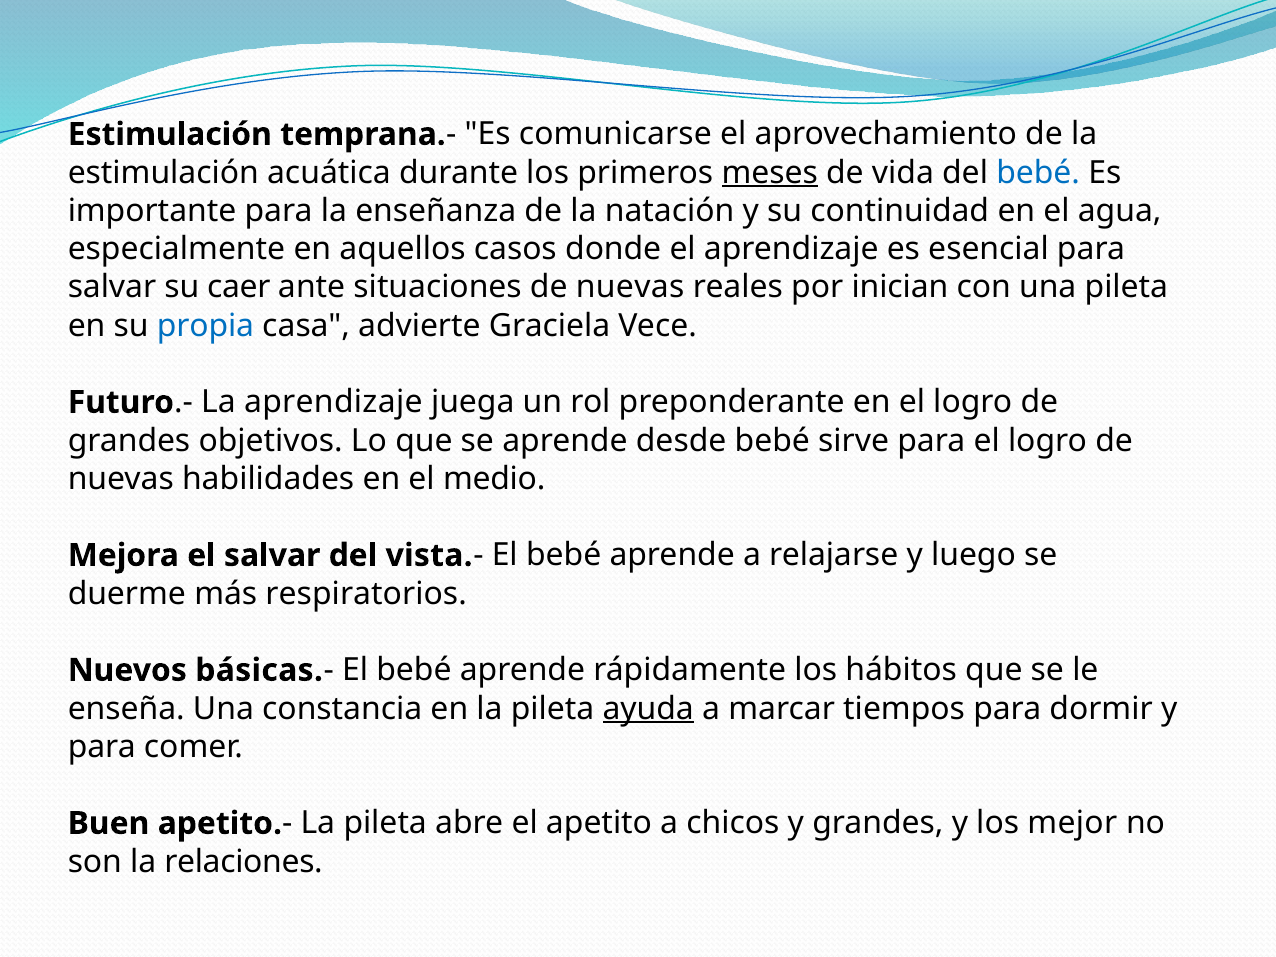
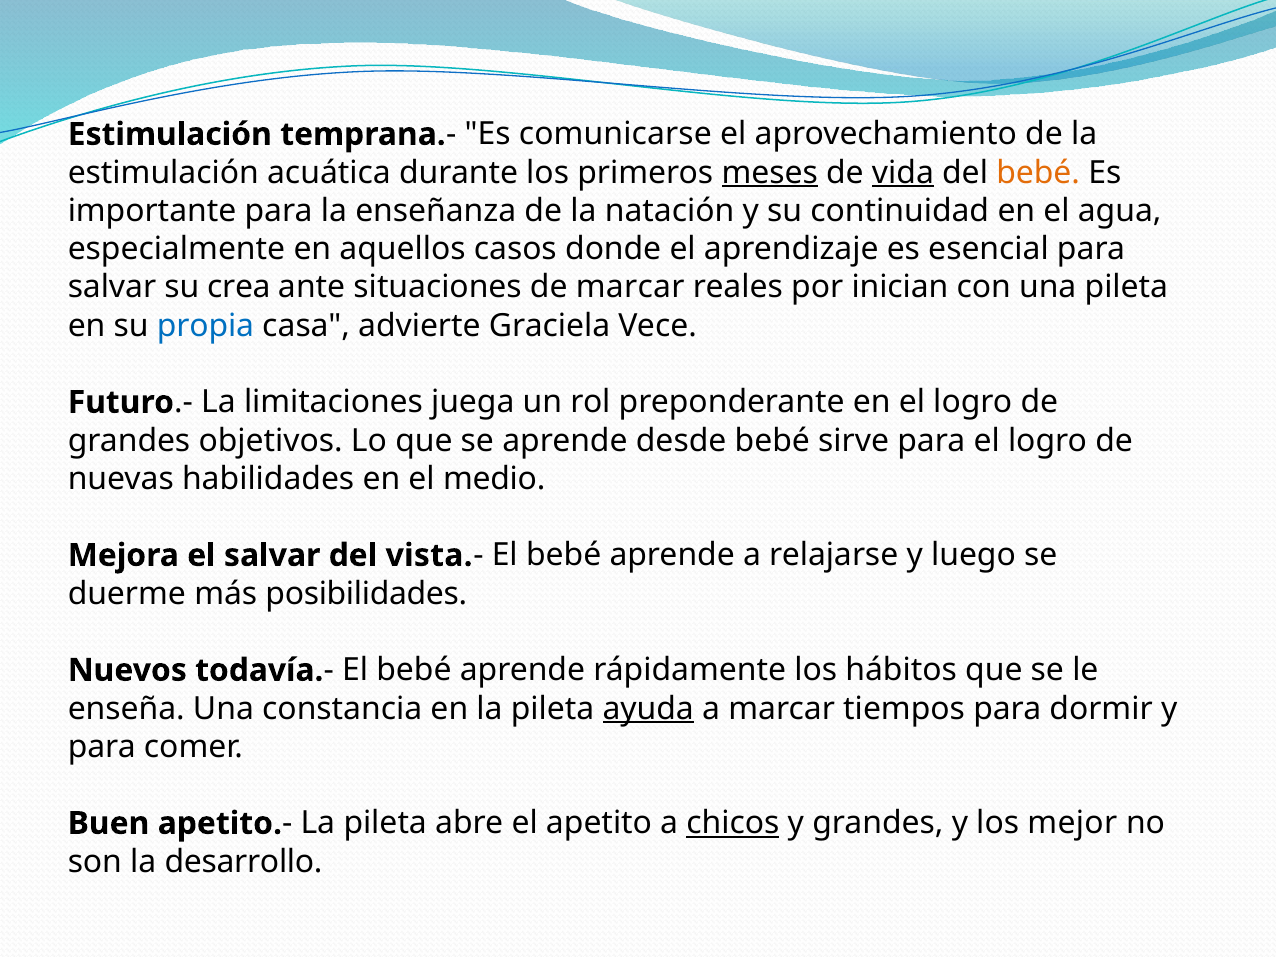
vida underline: none -> present
bebé at (1038, 173) colour: blue -> orange
caer: caer -> crea
situaciones de nuevas: nuevas -> marcar
La aprendizaje: aprendizaje -> limitaciones
respiratorios: respiratorios -> posibilidades
básicas: básicas -> todavía
chicos underline: none -> present
relaciones: relaciones -> desarrollo
